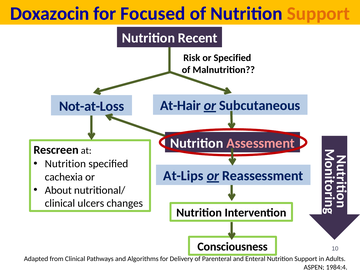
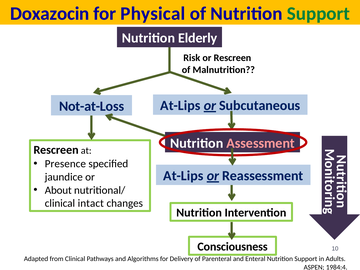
Focused: Focused -> Physical
Support at (318, 14) colour: orange -> green
Recent: Recent -> Elderly
or Specified: Specified -> Rescreen
At-Hair at (180, 106): At-Hair -> At-Lips
Nutrition at (65, 164): Nutrition -> Presence
cachexia: cachexia -> jaundice
ulcers: ulcers -> intact
